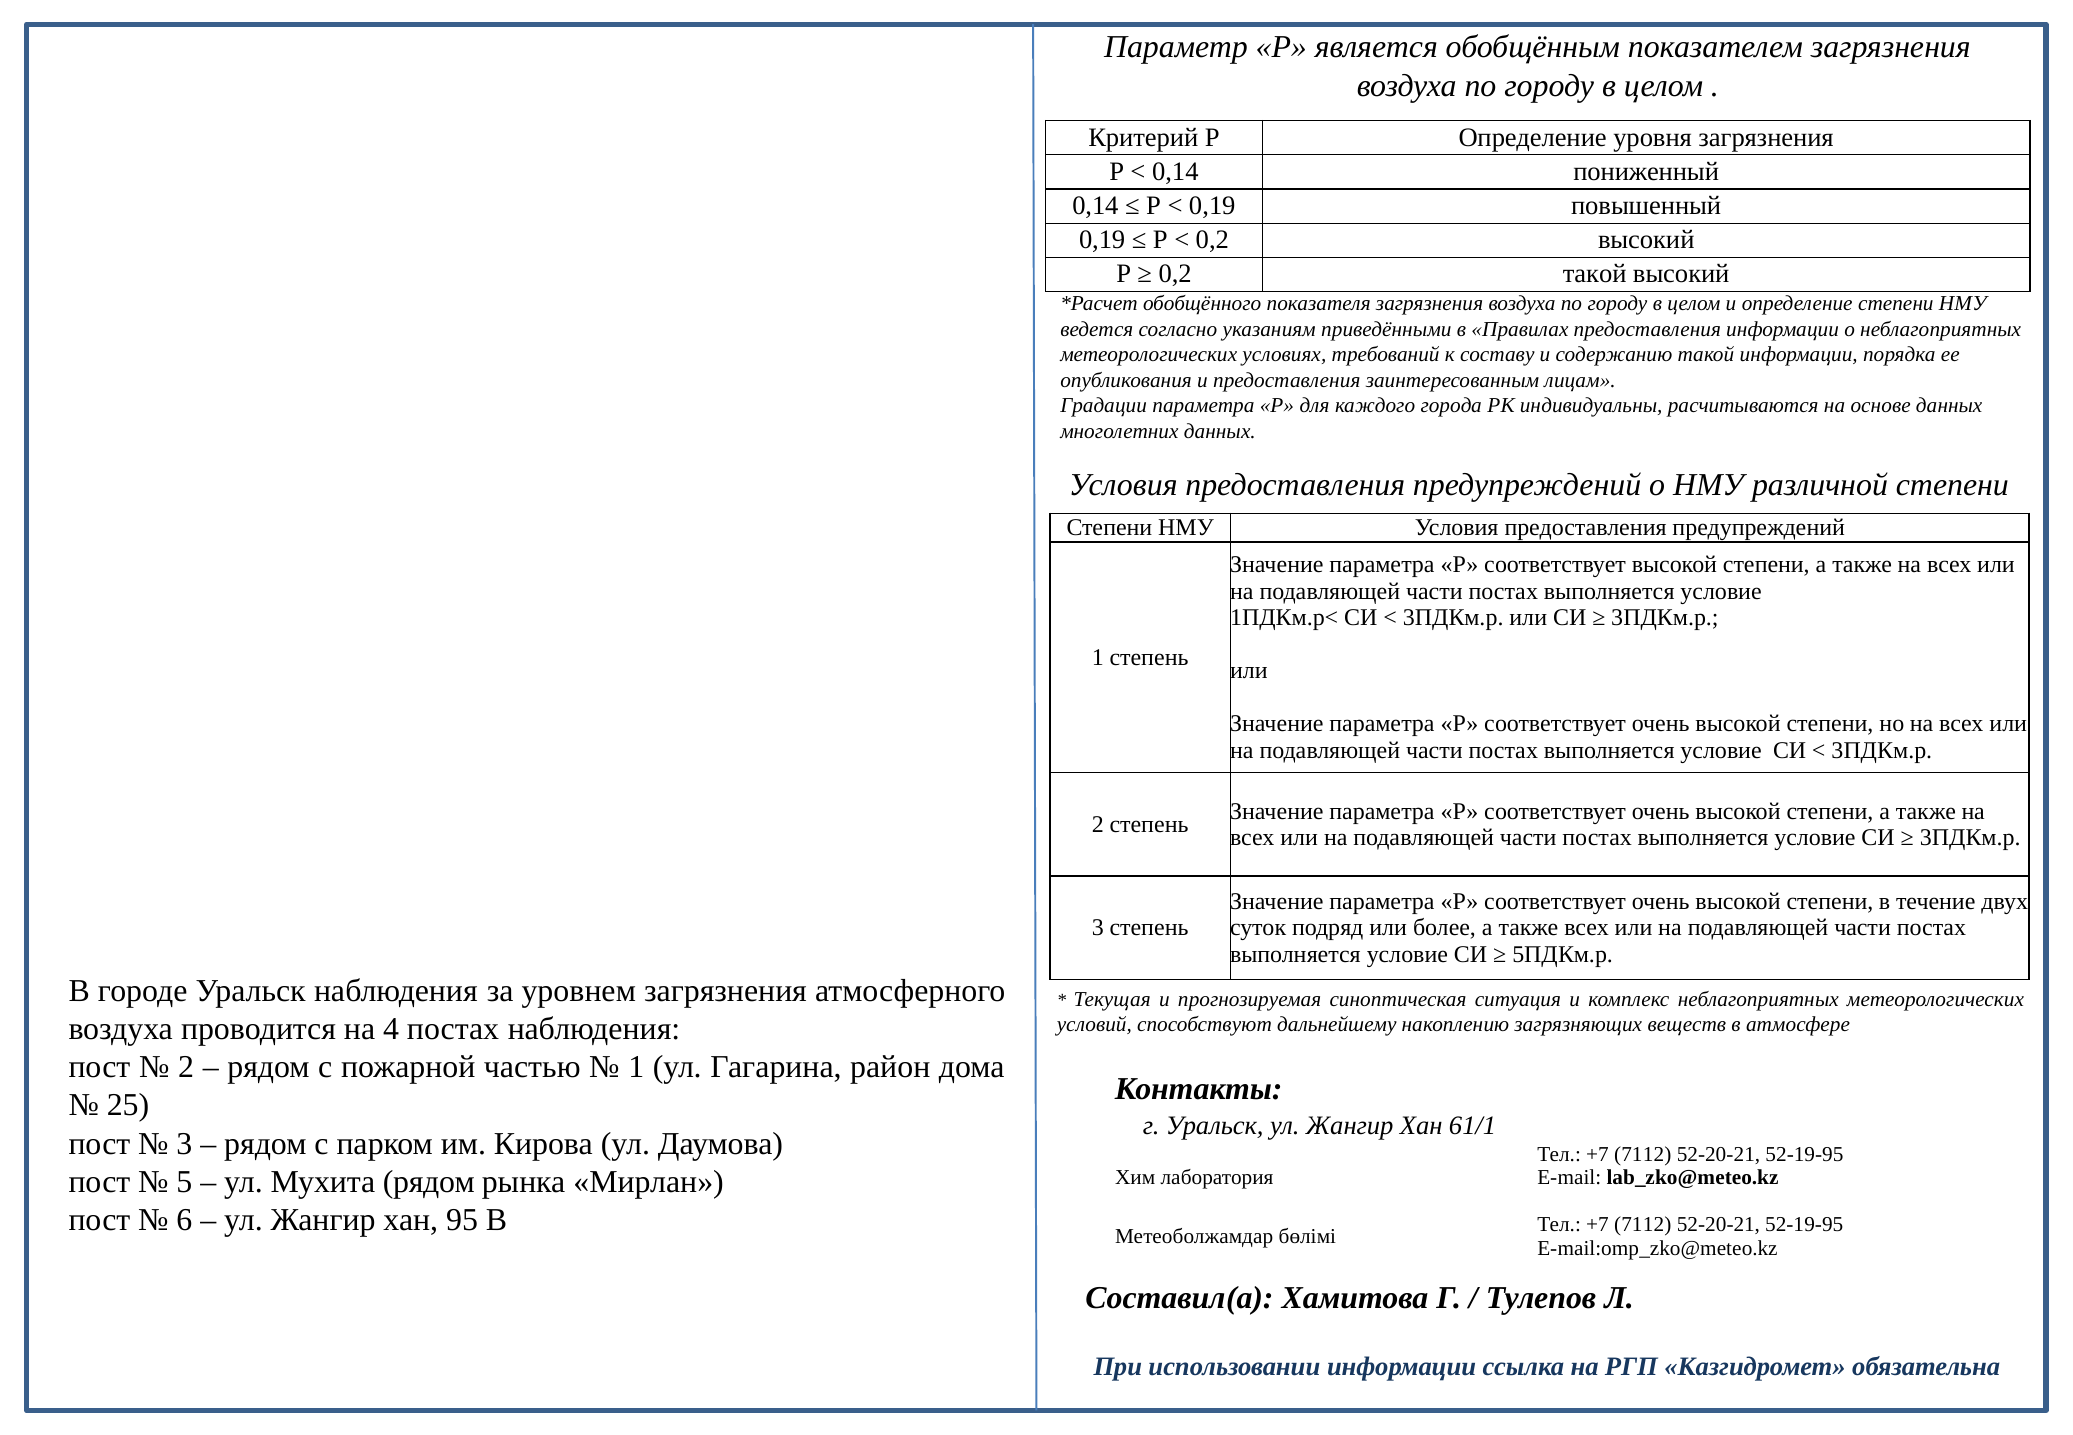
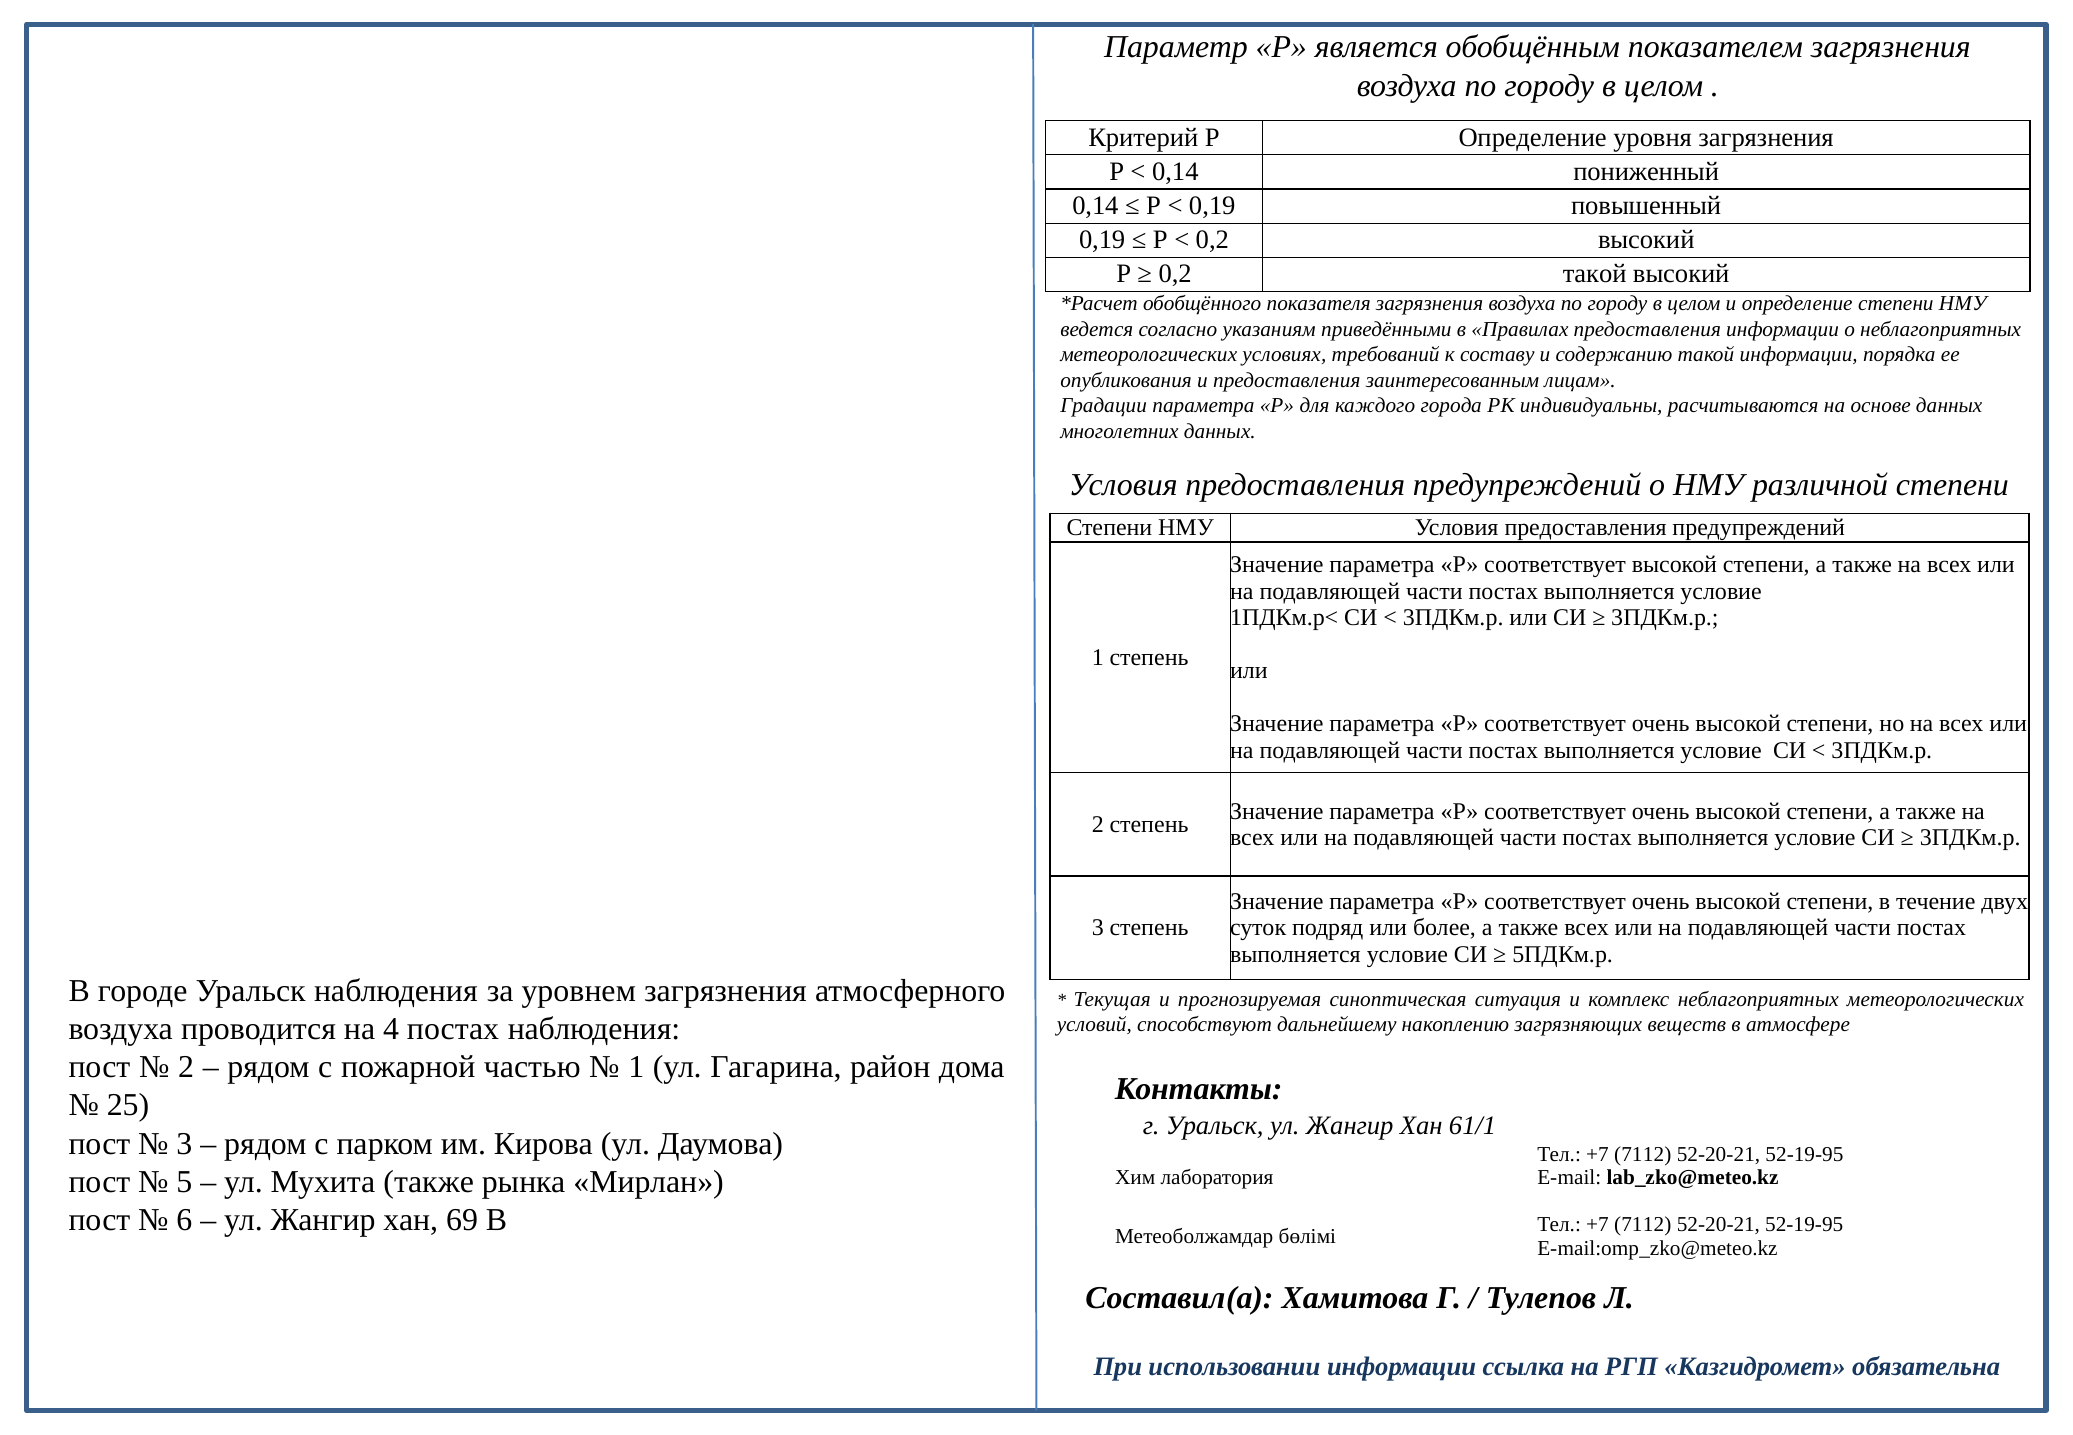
Мухита рядом: рядом -> также
95: 95 -> 69
